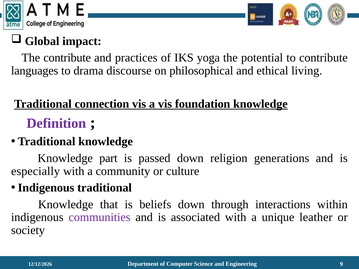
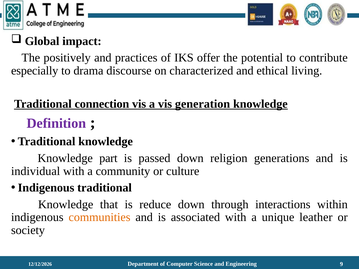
The contribute: contribute -> positively
yoga: yoga -> offer
languages: languages -> especially
philosophical: philosophical -> characterized
foundation: foundation -> generation
especially: especially -> individual
beliefs: beliefs -> reduce
communities colour: purple -> orange
